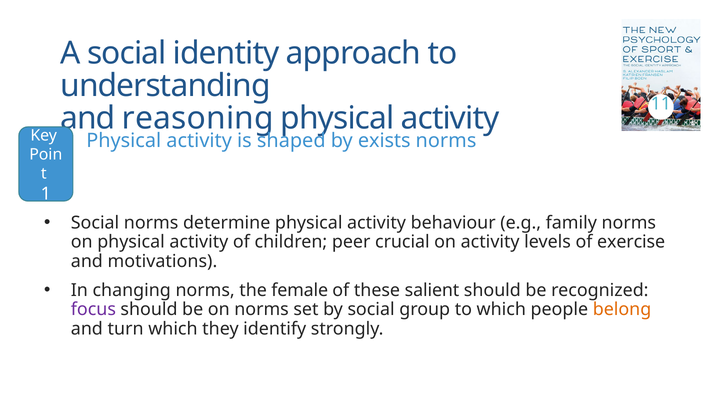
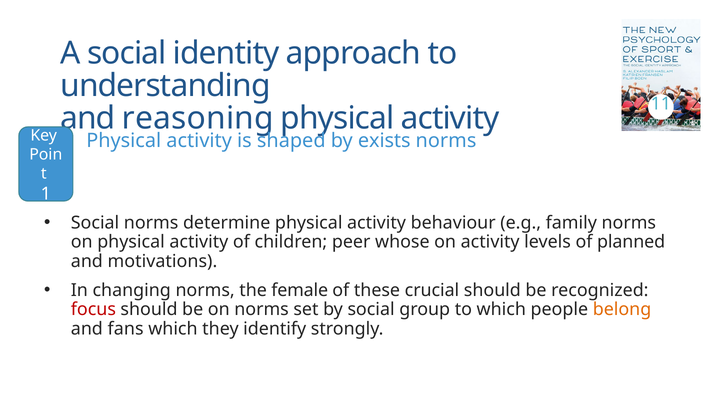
crucial: crucial -> whose
exercise: exercise -> planned
salient: salient -> crucial
focus colour: purple -> red
turn: turn -> fans
